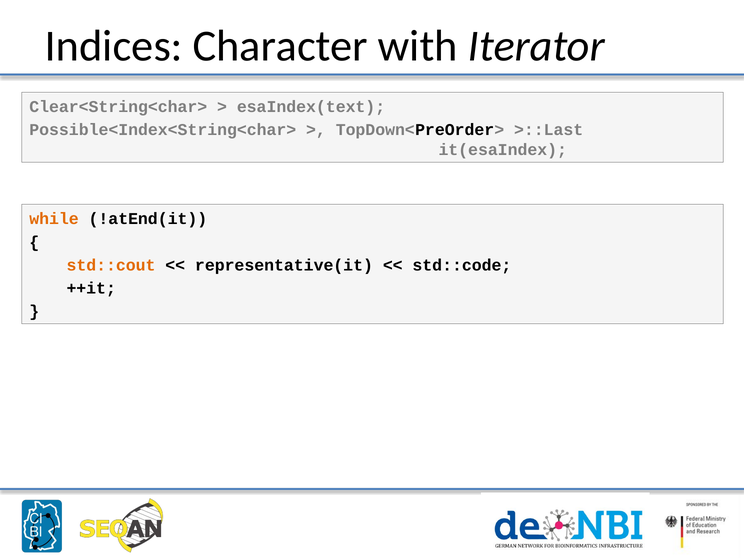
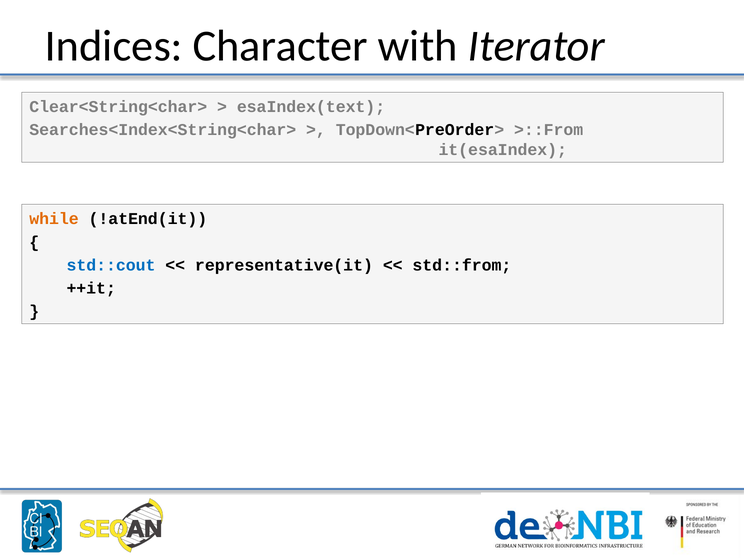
Possible<Index<String<char>: Possible<Index<String<char> -> Searches<Index<String<char>
>::Last: >::Last -> >::From
std::cout colour: orange -> blue
std::code: std::code -> std::from
